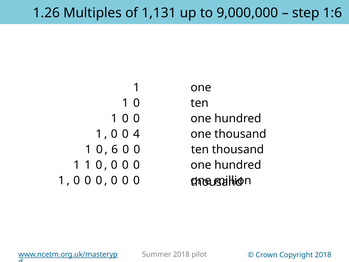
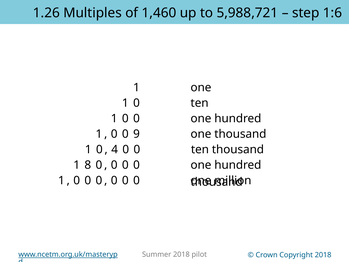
1,131: 1,131 -> 1,460
9,000,000: 9,000,000 -> 5,988,721
4: 4 -> 9
6: 6 -> 4
1 1: 1 -> 8
